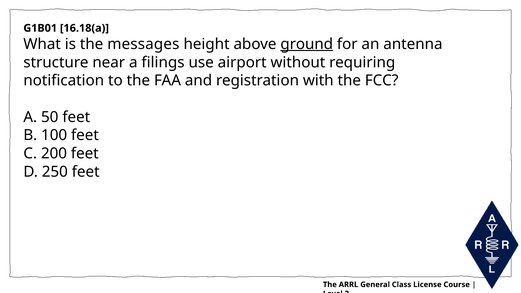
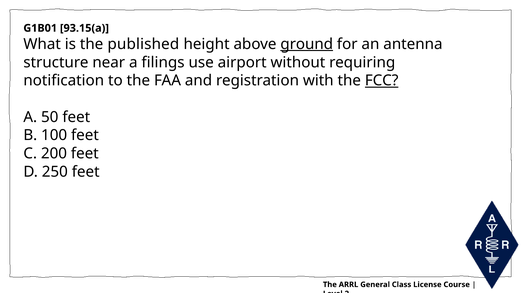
16.18(a: 16.18(a -> 93.15(a
messages: messages -> published
FCC underline: none -> present
